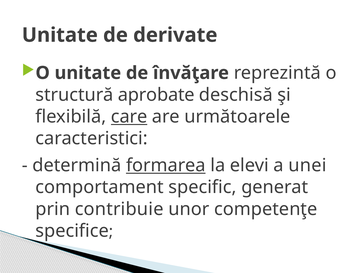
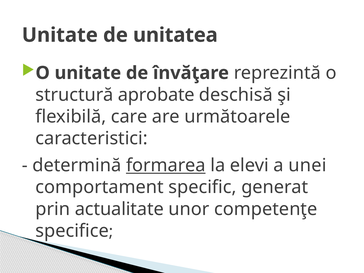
derivate: derivate -> unitatea
care underline: present -> none
contribuie: contribuie -> actualitate
